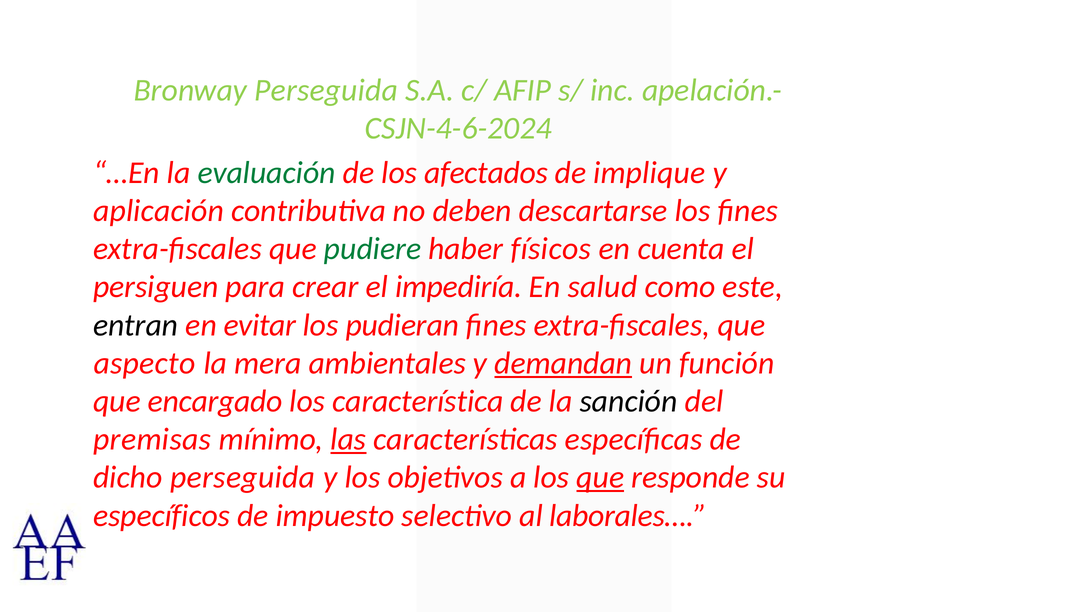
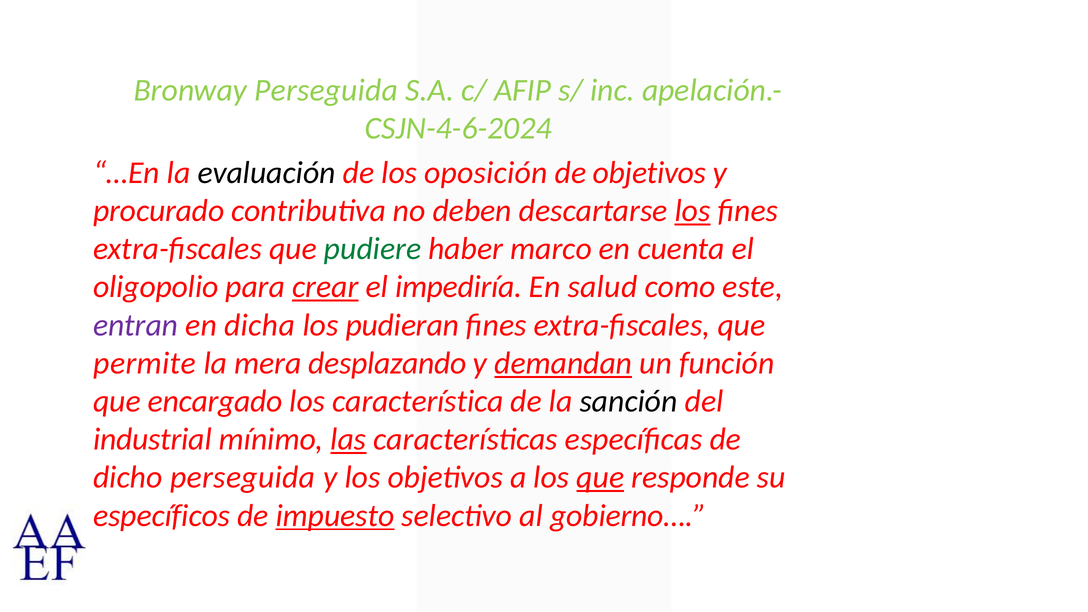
evaluación colour: green -> black
afectados: afectados -> oposición
de implique: implique -> objetivos
aplicación: aplicación -> procurado
los at (693, 211) underline: none -> present
físicos: físicos -> marco
persiguen: persiguen -> oligopolio
crear underline: none -> present
entran colour: black -> purple
evitar: evitar -> dicha
aspecto: aspecto -> permite
ambientales: ambientales -> desplazando
premisas: premisas -> industrial
impuesto underline: none -> present
laborales…: laborales… -> gobierno…
